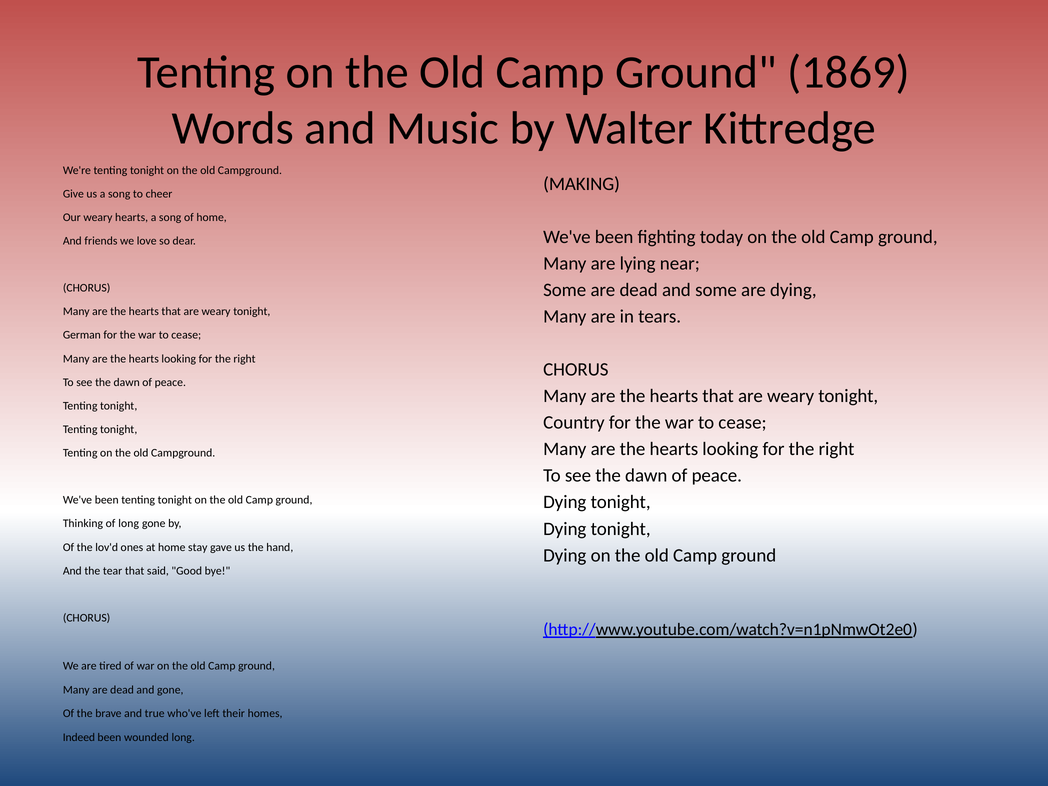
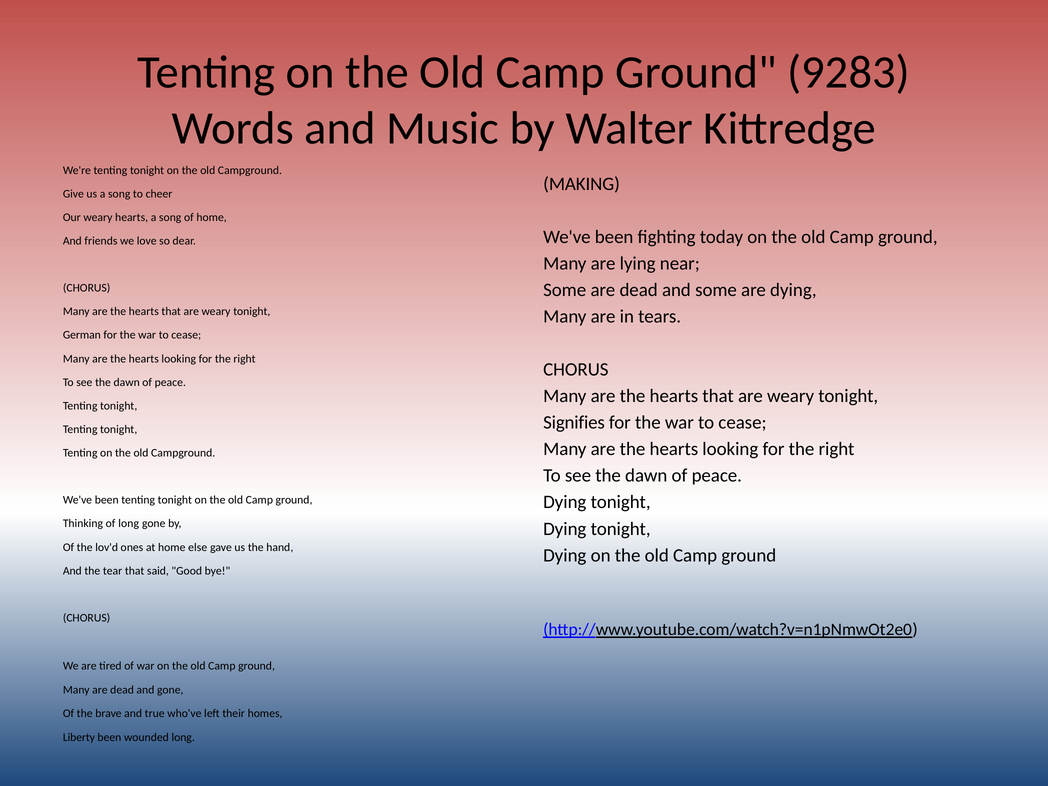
1869: 1869 -> 9283
Country: Country -> Signifies
stay: stay -> else
Indeed: Indeed -> Liberty
